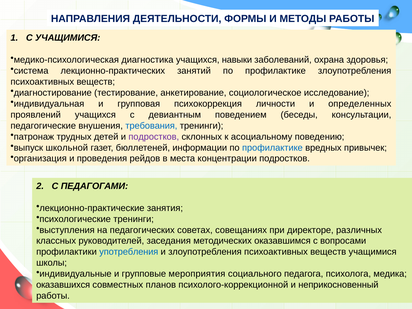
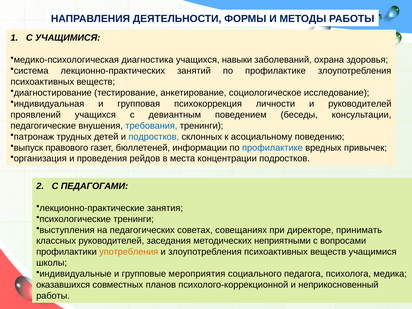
и определенных: определенных -> руководителей
подростков at (154, 137) colour: purple -> blue
школьной: школьной -> правового
различных: различных -> принимать
оказавшимся: оказавшимся -> неприятными
употребления colour: blue -> orange
